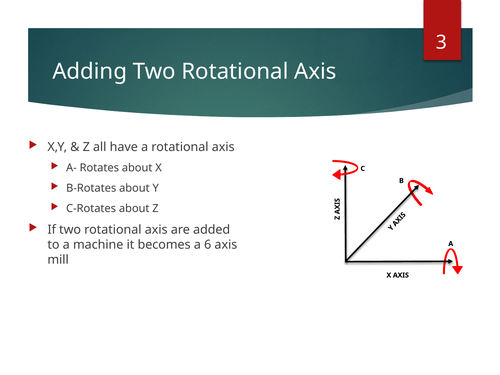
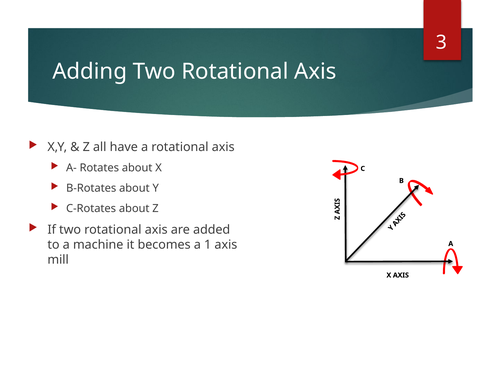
6: 6 -> 1
